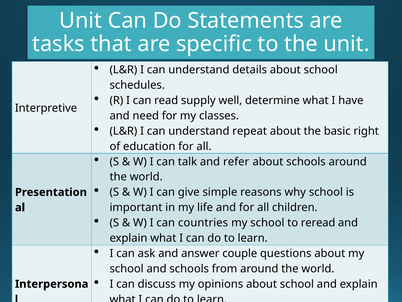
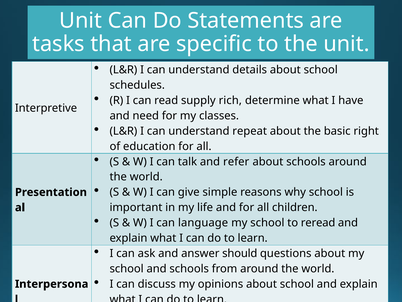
well: well -> rich
countries: countries -> language
couple: couple -> should
